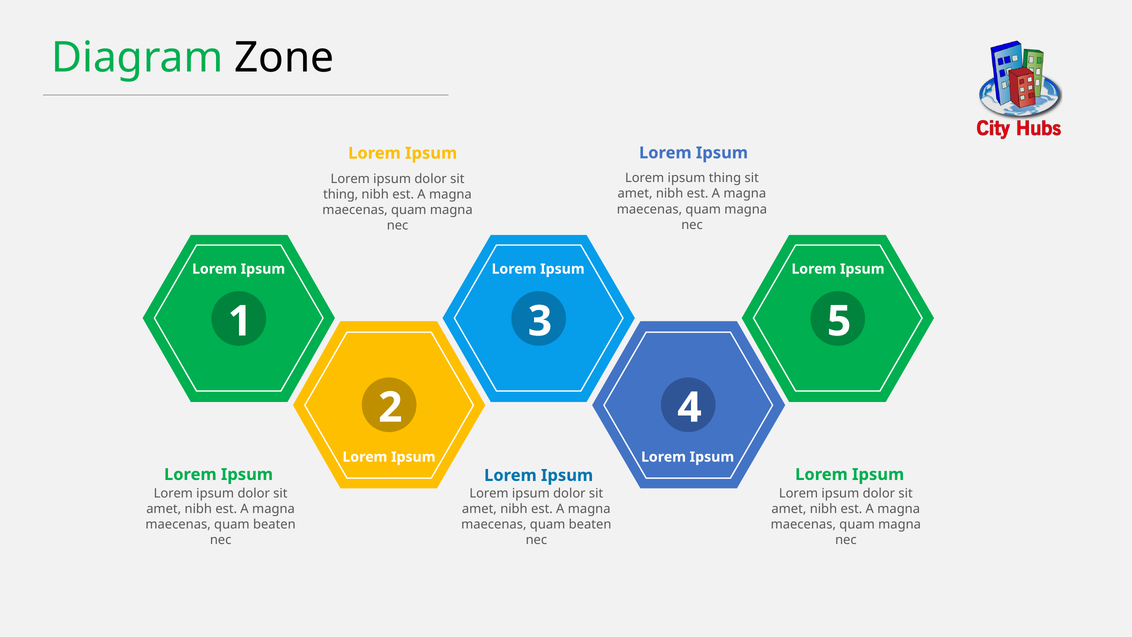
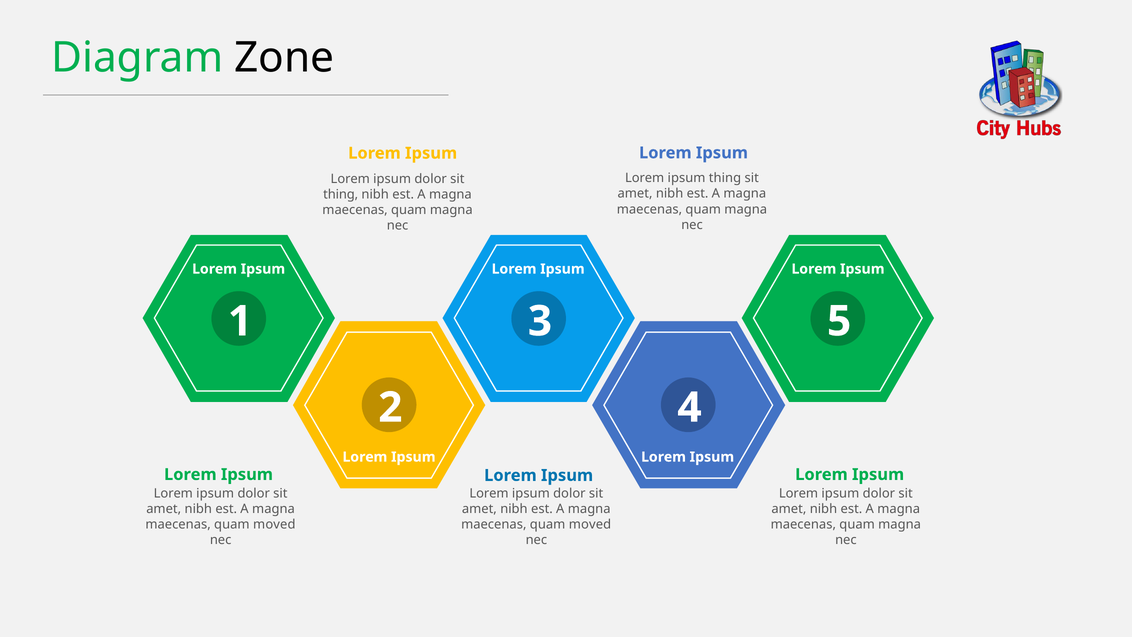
beaten at (274, 524): beaten -> moved
beaten at (590, 524): beaten -> moved
